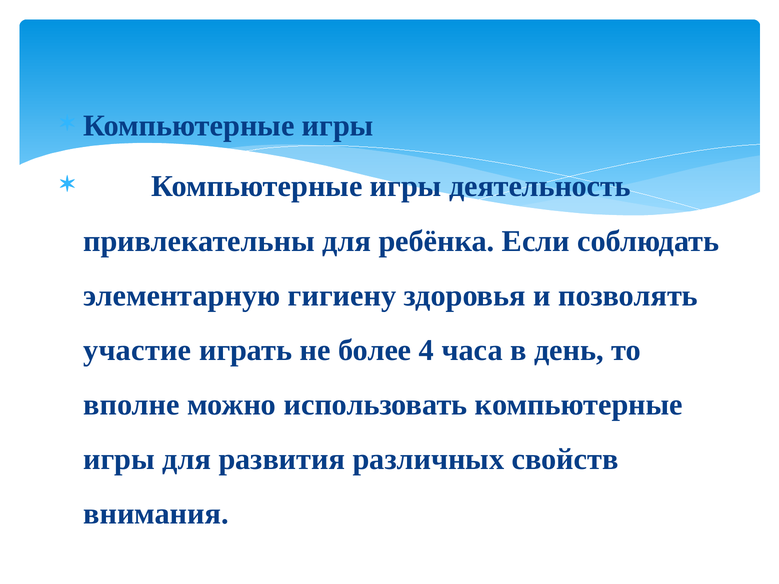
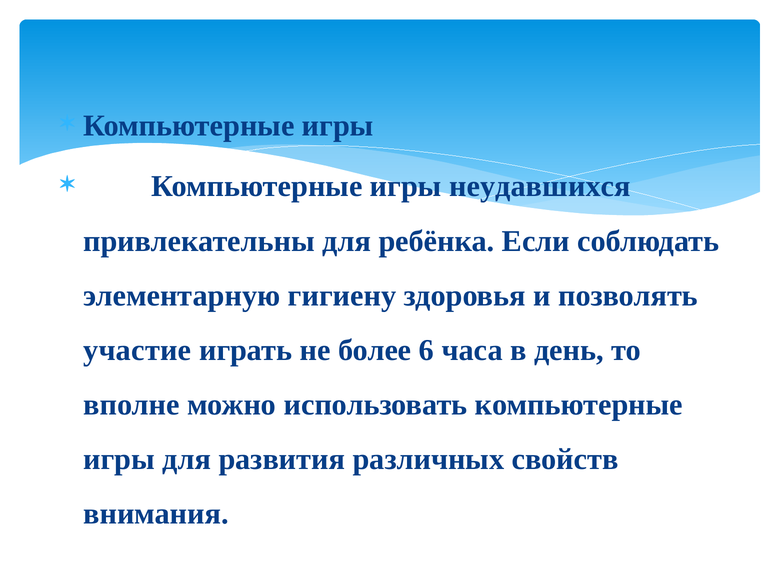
деятельность: деятельность -> неудавшихся
4: 4 -> 6
